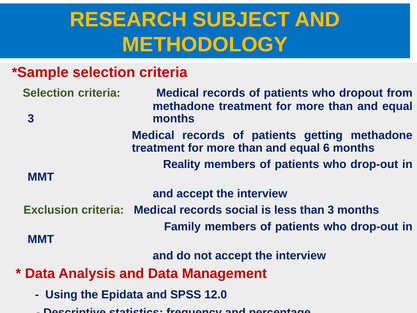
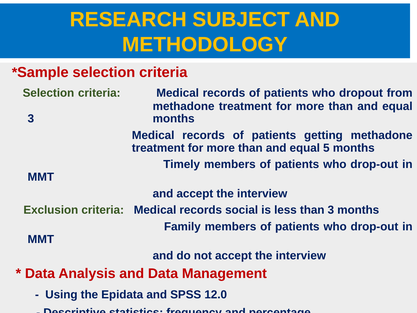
6: 6 -> 5
Reality: Reality -> Timely
